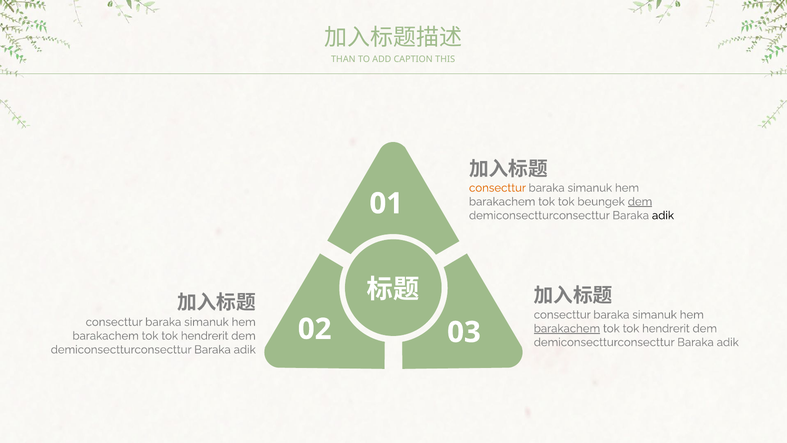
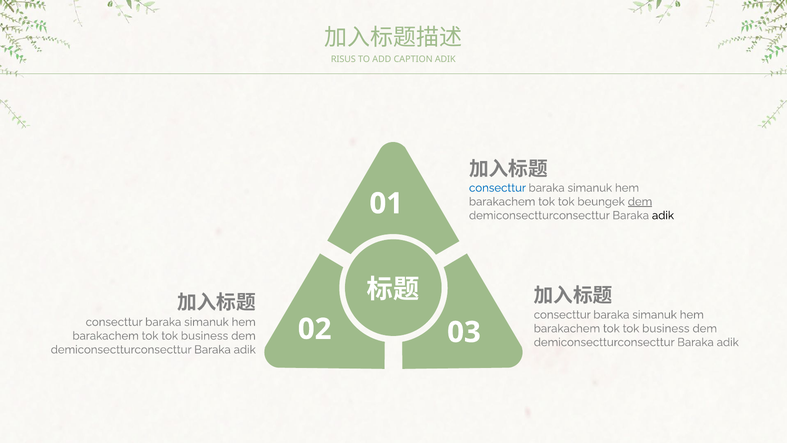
THAN: THAN -> RISUS
CAPTION THIS: THIS -> ADIK
consecttur at (497, 188) colour: orange -> blue
barakachem at (567, 328) underline: present -> none
hendrerit at (666, 328): hendrerit -> business
hendrerit at (205, 336): hendrerit -> business
